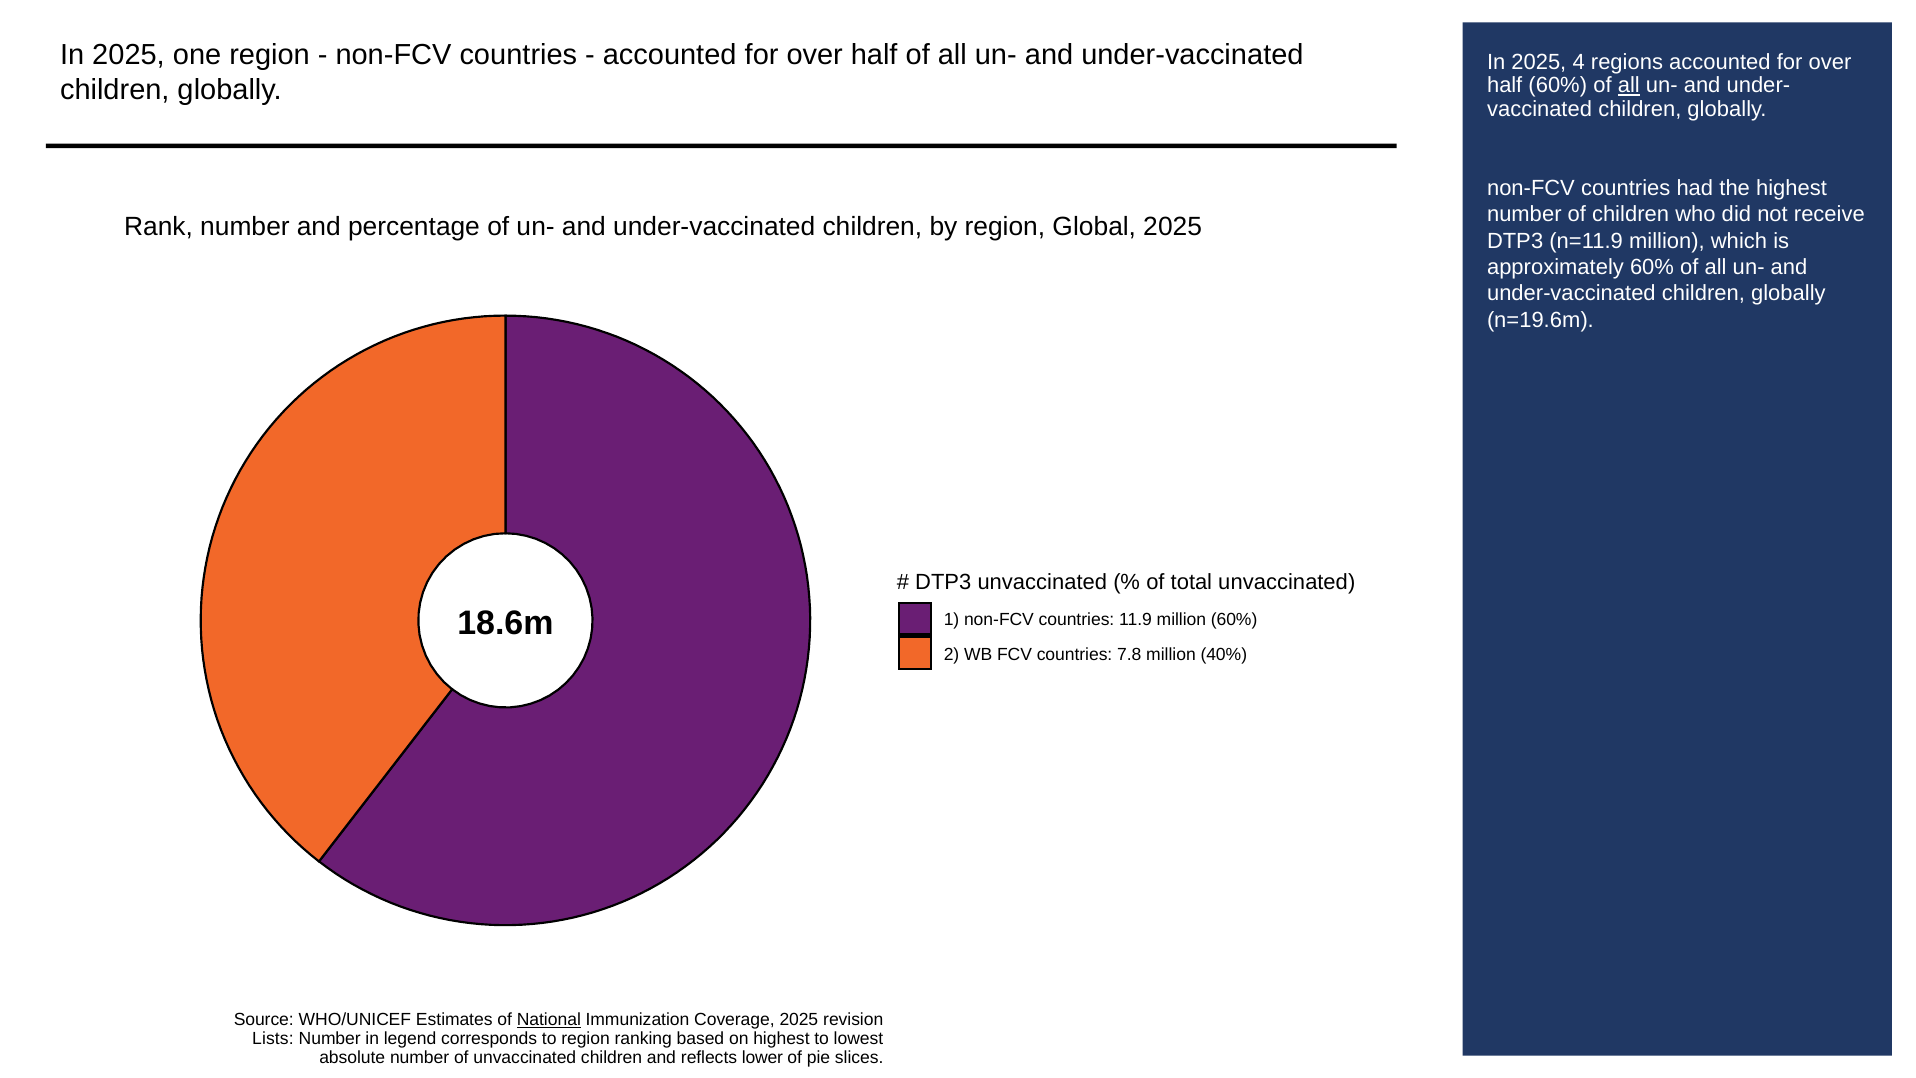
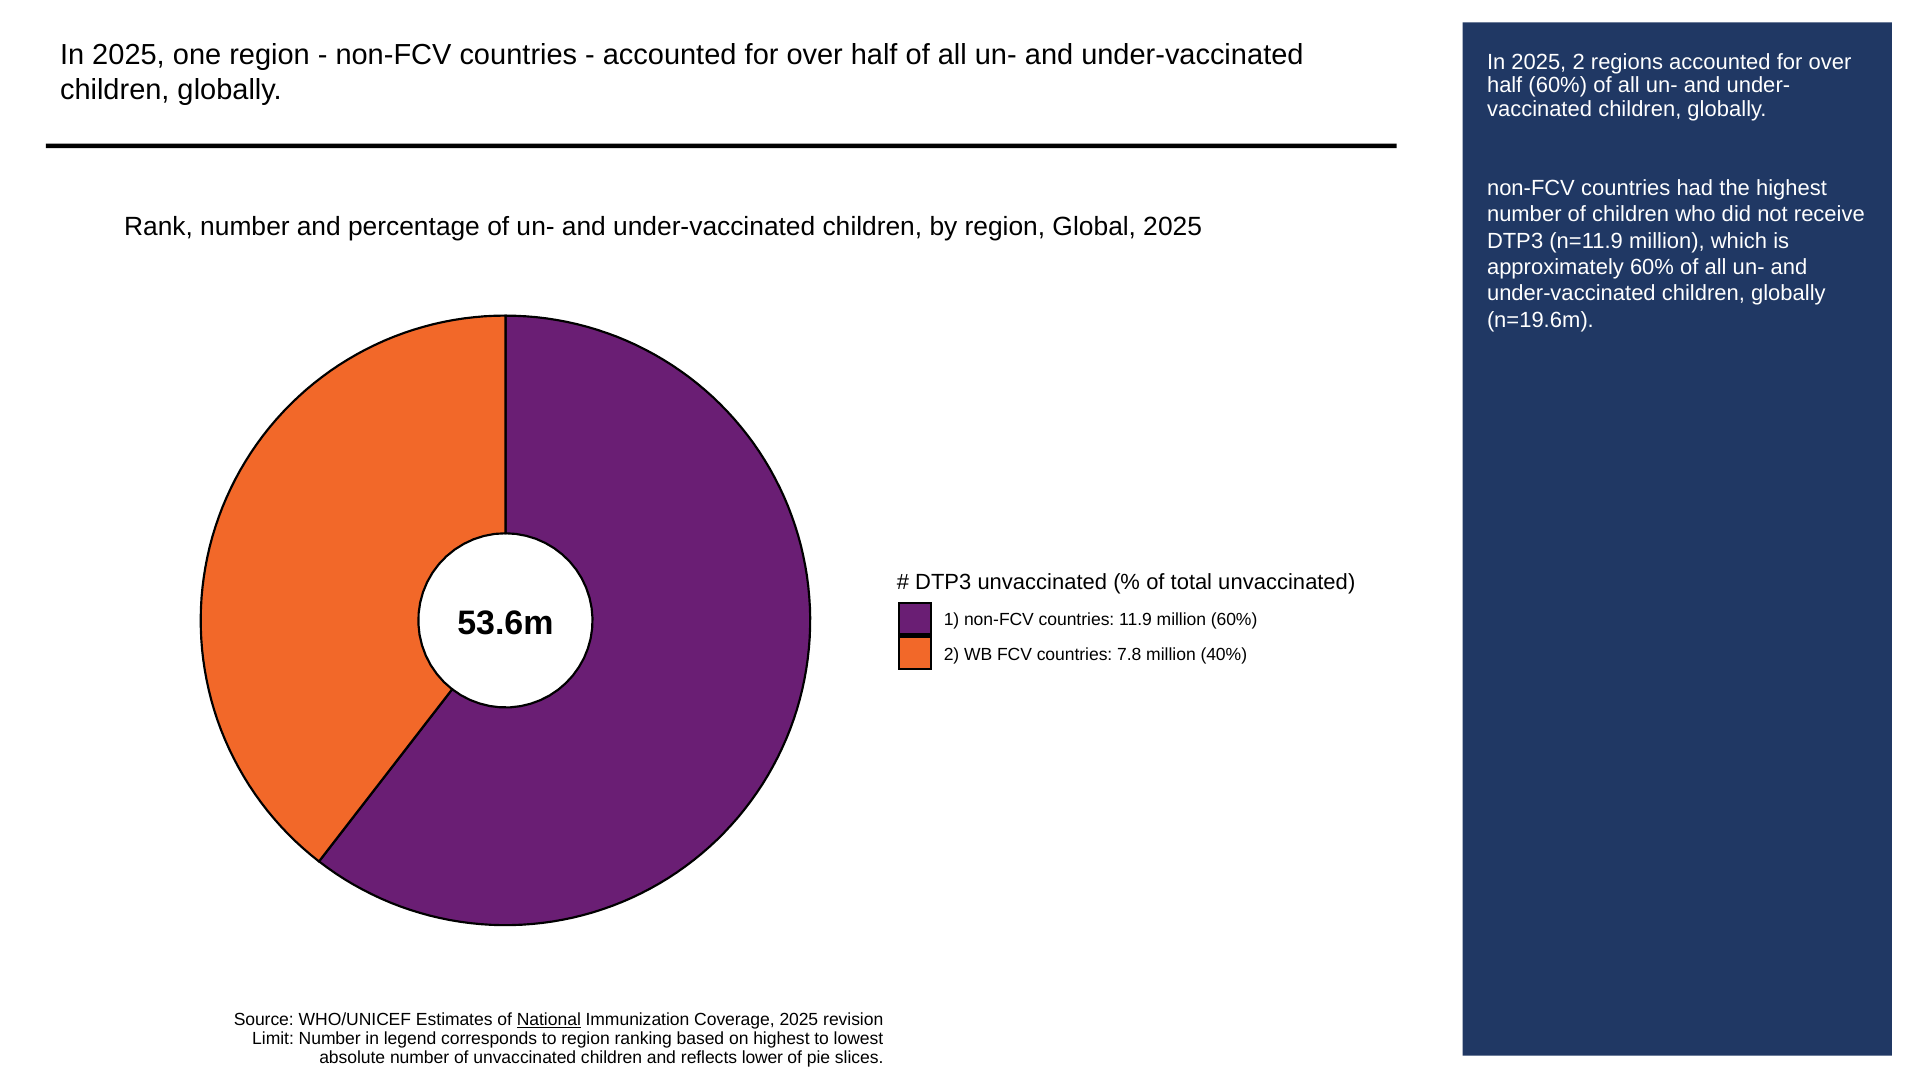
2025 4: 4 -> 2
all at (1629, 86) underline: present -> none
18.6m: 18.6m -> 53.6m
Lists: Lists -> Limit
